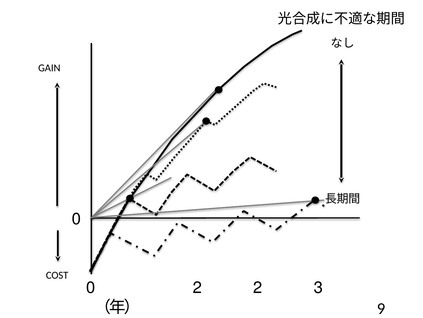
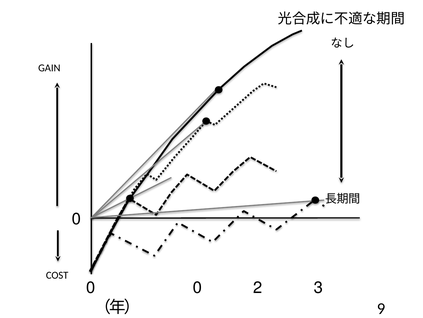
0 2: 2 -> 0
